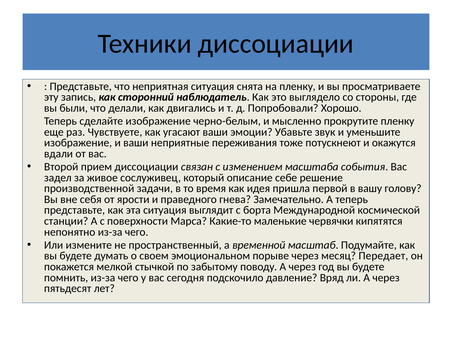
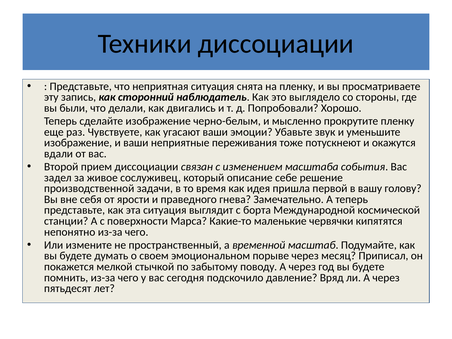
Передает: Передает -> Приписал
